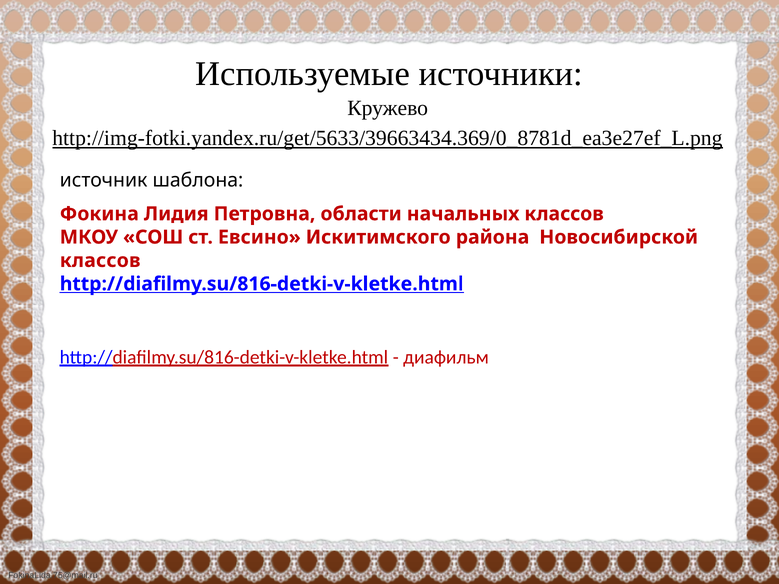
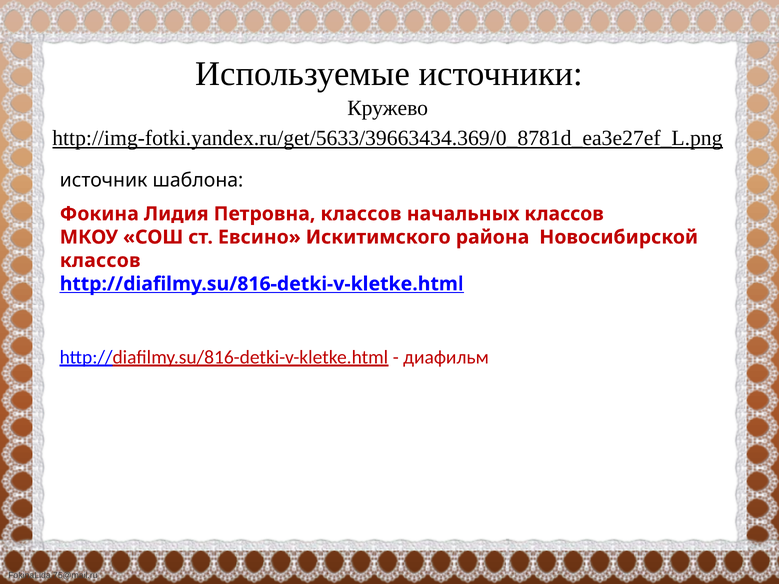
Петровна области: области -> классов
